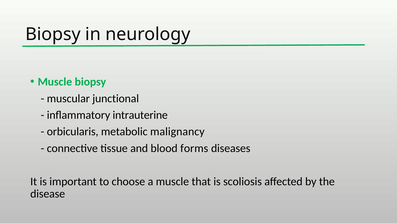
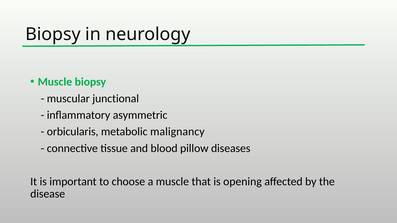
intrauterine: intrauterine -> asymmetric
forms: forms -> pillow
scoliosis: scoliosis -> opening
